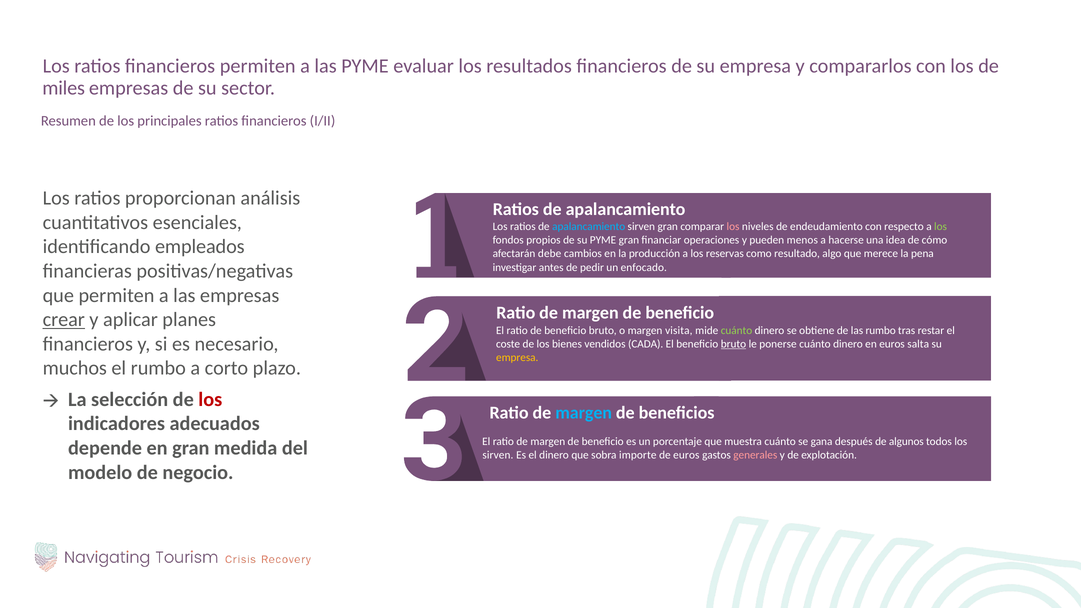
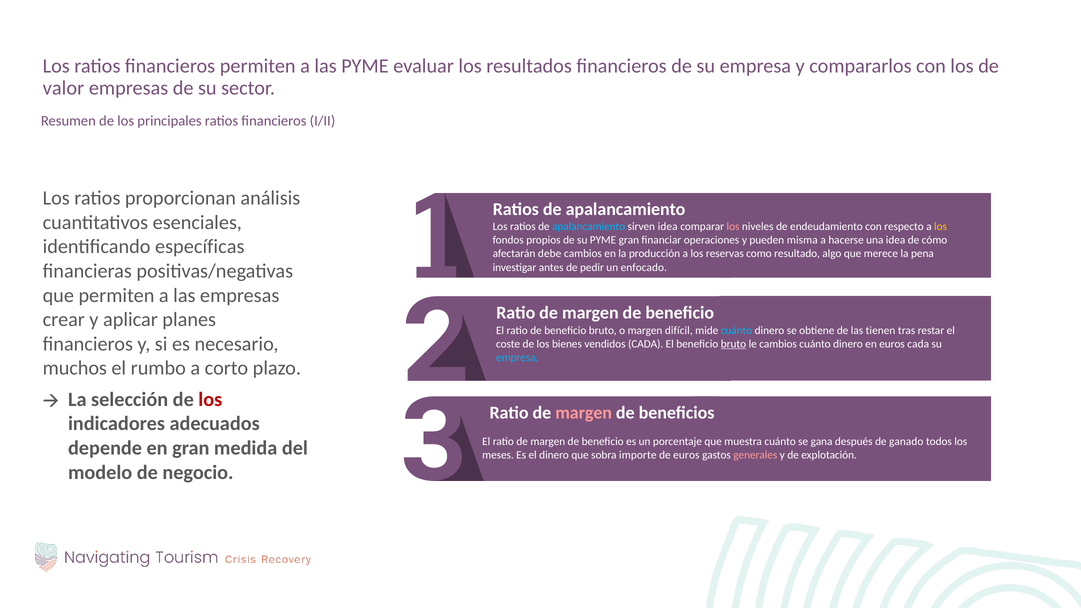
miles: miles -> valor
sirven gran: gran -> idea
los at (941, 227) colour: light green -> yellow
menos: menos -> misma
empleados: empleados -> específicas
crear underline: present -> none
visita: visita -> difícil
cuánto at (737, 330) colour: light green -> light blue
las rumbo: rumbo -> tienen
le ponerse: ponerse -> cambios
euros salta: salta -> cada
empresa at (517, 357) colour: yellow -> light blue
margen at (584, 413) colour: light blue -> pink
algunos: algunos -> ganado
sirven at (498, 455): sirven -> meses
